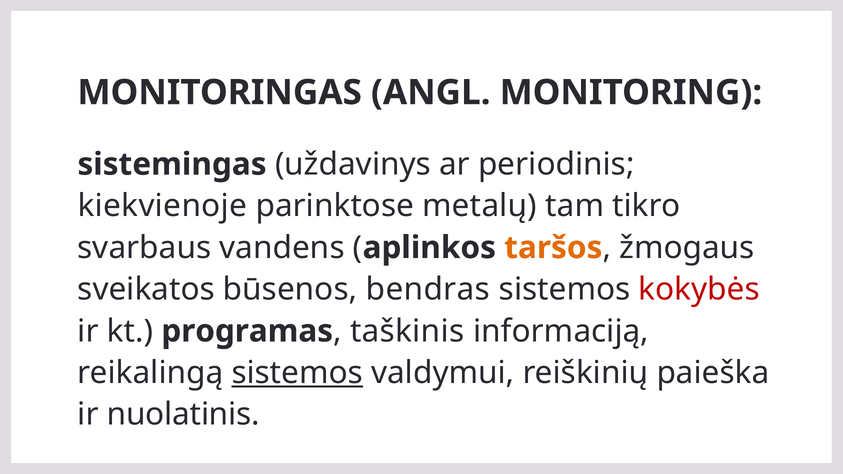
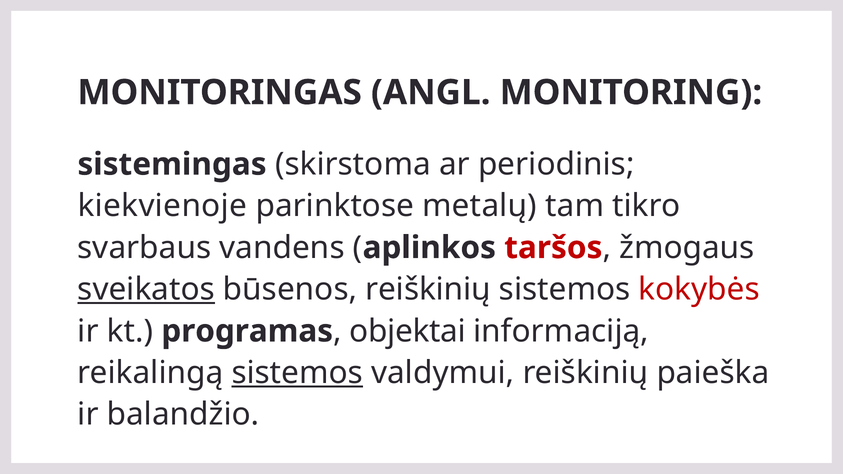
uždavinys: uždavinys -> skirstoma
taršos colour: orange -> red
sveikatos underline: none -> present
būsenos bendras: bendras -> reiškinių
taškinis: taškinis -> objektai
nuolatinis: nuolatinis -> balandžio
